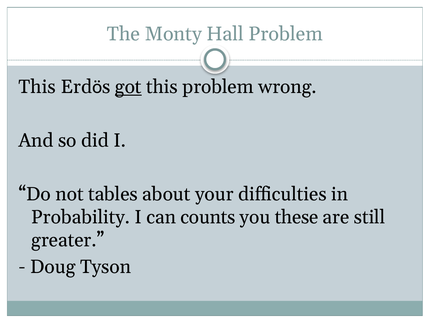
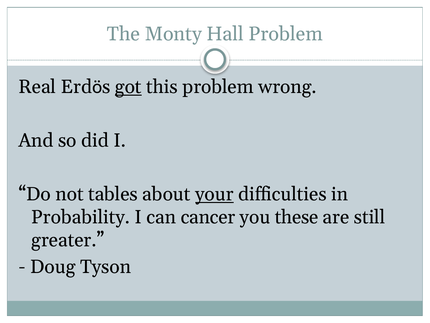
This at (37, 87): This -> Real
your underline: none -> present
counts: counts -> cancer
